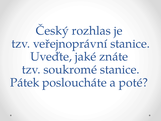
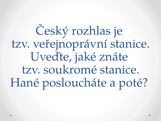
Pátek: Pátek -> Hané
